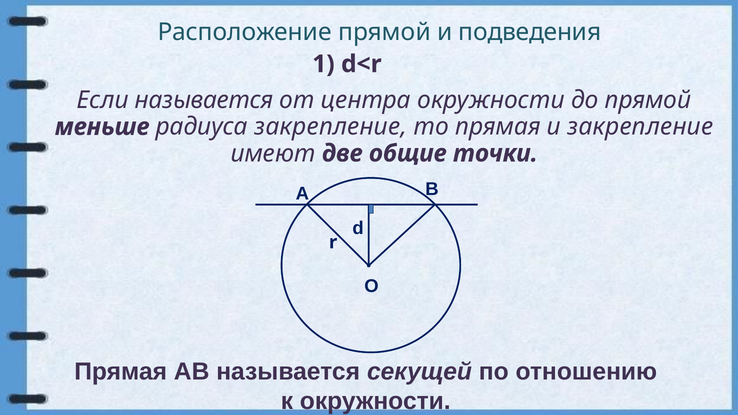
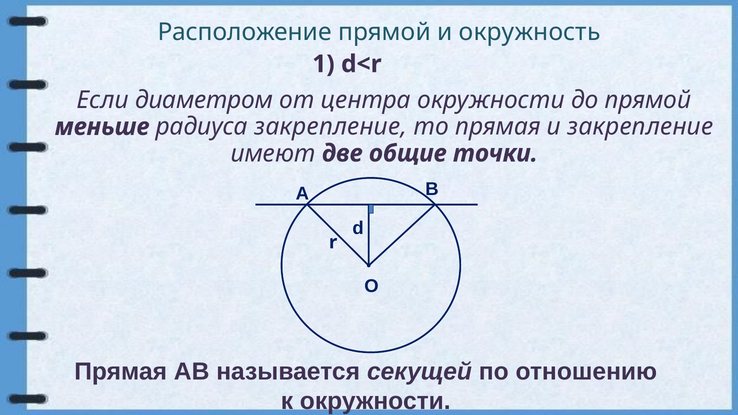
подведения: подведения -> окружность
Если называется: называется -> диаметром
